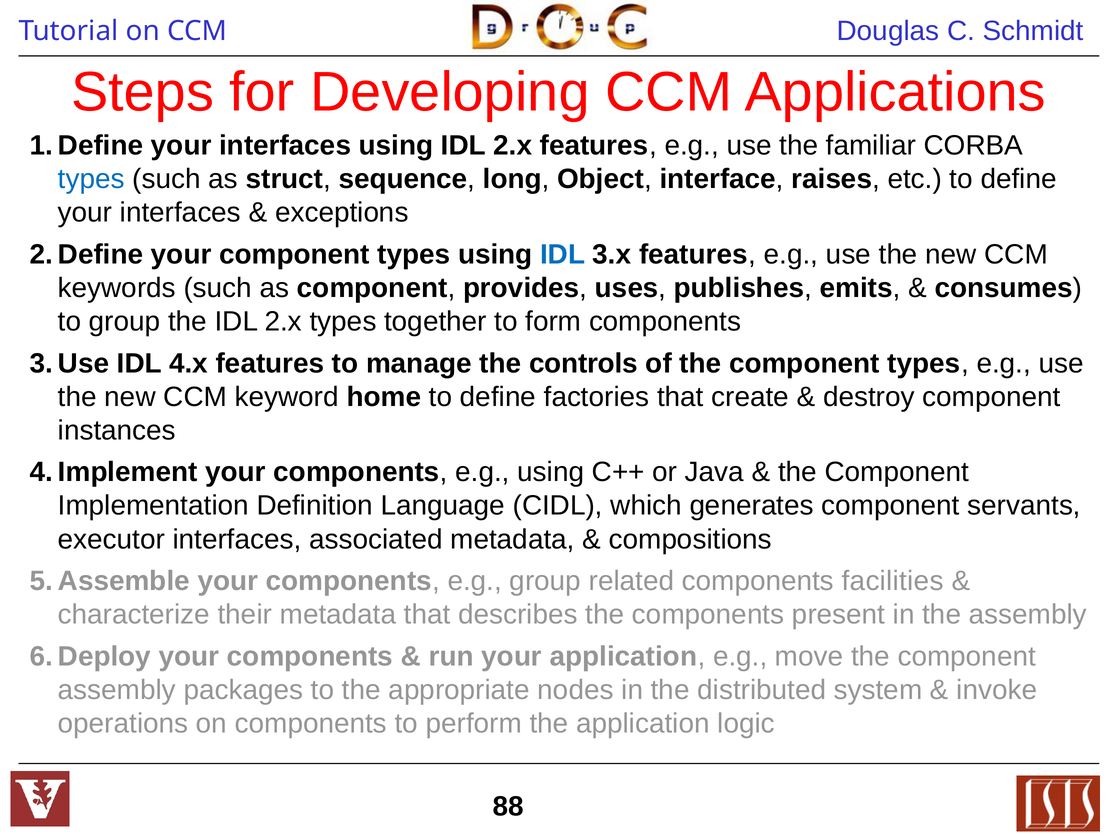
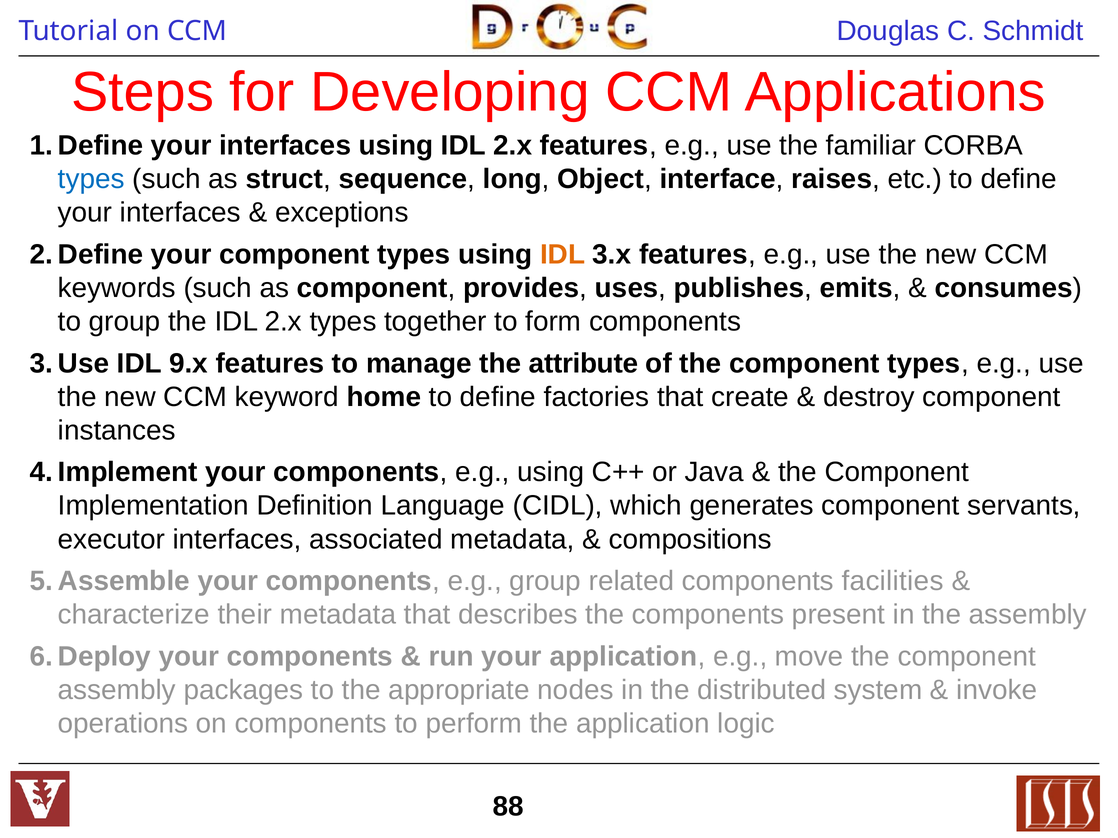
IDL at (563, 254) colour: blue -> orange
4.x: 4.x -> 9.x
controls: controls -> attribute
